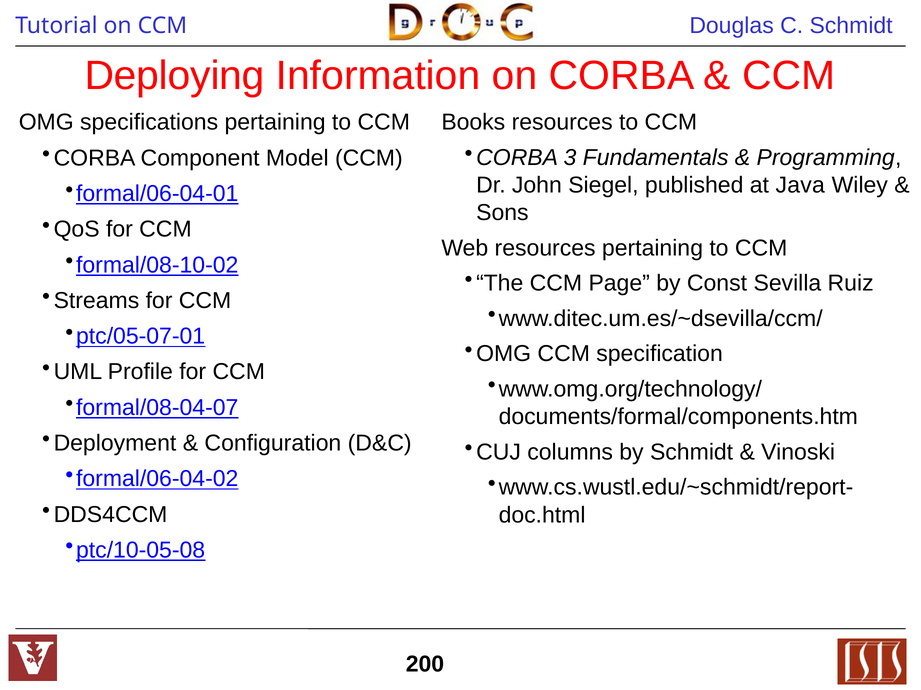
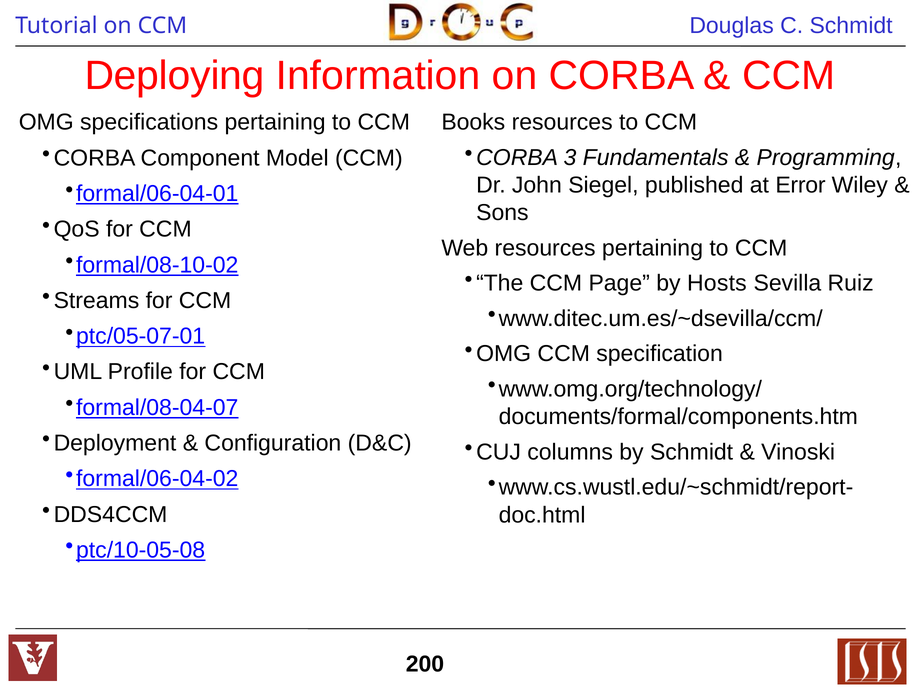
Java: Java -> Error
Const: Const -> Hosts
